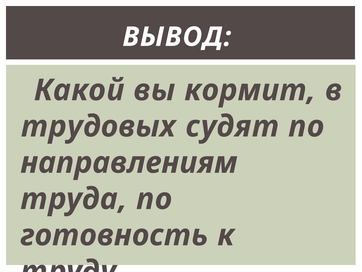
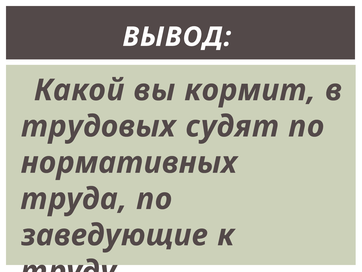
направлениям: направлениям -> нормативных
готовность: готовность -> заведующие
